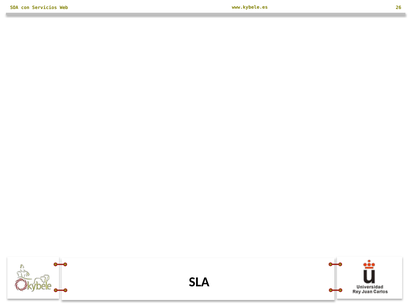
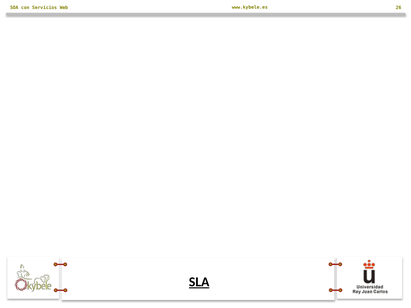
SLA underline: none -> present
